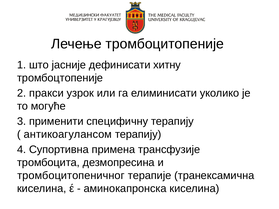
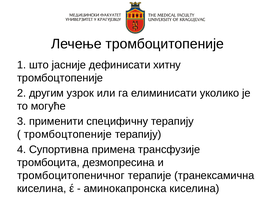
пракси: пракси -> другим
антикоагулансом at (68, 134): антикоагулансом -> тромбоцтопеније
